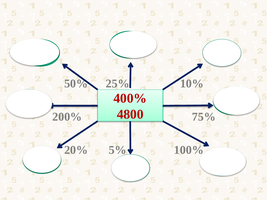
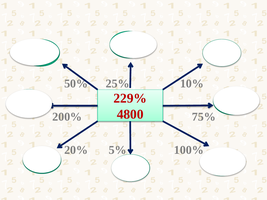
400%: 400% -> 229%
